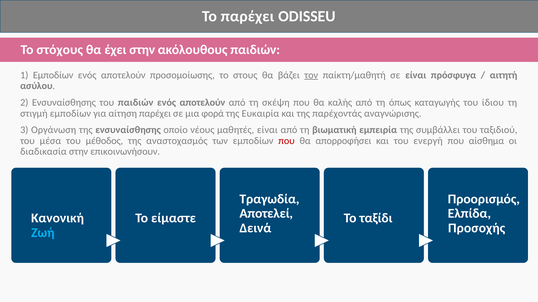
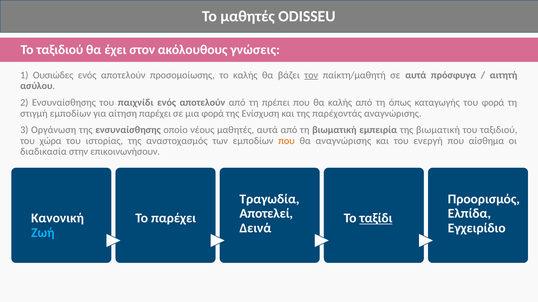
Το παρέχει: παρέχει -> μαθητές
Το στόχους: στόχους -> ταξιδιού
έχει στην: στην -> στον
ακόλουθους παιδιών: παιδιών -> γνώσεις
1 Εμποδίων: Εμποδίων -> Ουσιώδες
το στους: στους -> καλής
σε είναι: είναι -> αυτά
του παιδιών: παιδιών -> παιχνίδι
σκέψη: σκέψη -> πρέπει
του ίδιου: ίδιου -> φορά
Ευκαιρία: Ευκαιρία -> Ενίσχυση
μαθητές είναι: είναι -> αυτά
της συμβάλλει: συμβάλλει -> βιωματική
μέσα: μέσα -> χώρα
μέθοδος: μέθοδος -> ιστορίας
που at (287, 141) colour: red -> orange
θα απορροφήσει: απορροφήσει -> αναγνώρισης
Το είμαστε: είμαστε -> παρέχει
ταξίδι underline: none -> present
Προσοχής: Προσοχής -> Εγχειρίδιο
